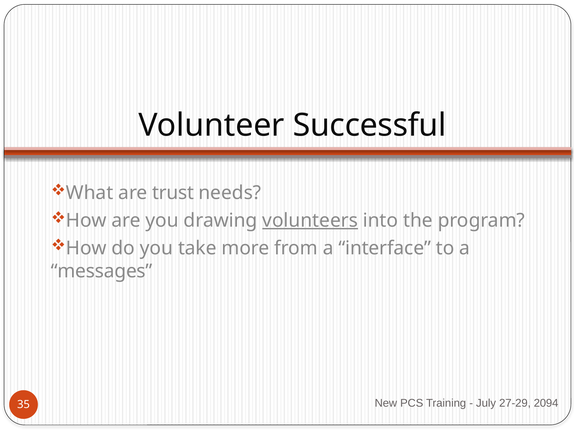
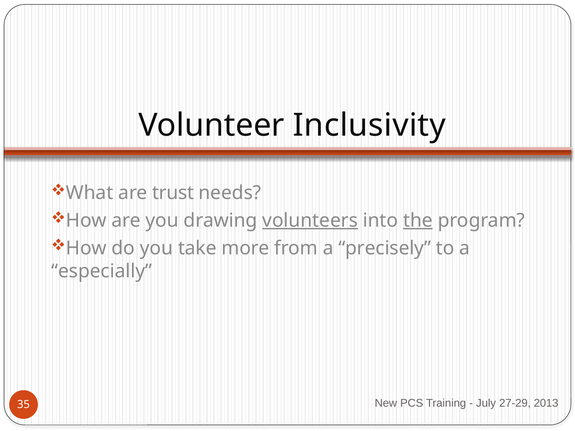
Successful: Successful -> Inclusivity
the underline: none -> present
interface: interface -> precisely
messages: messages -> especially
2094: 2094 -> 2013
